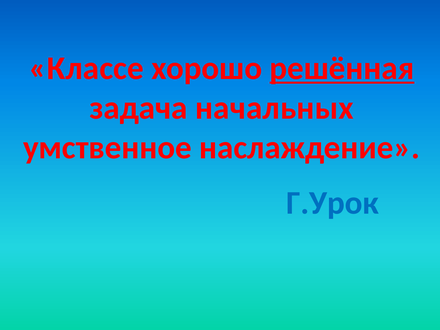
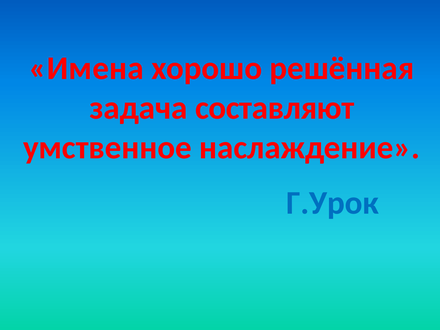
Классе: Классе -> Имена
решённая underline: present -> none
начальных: начальных -> составляют
